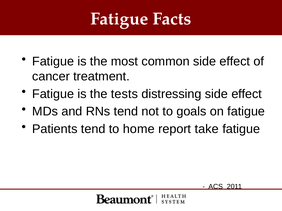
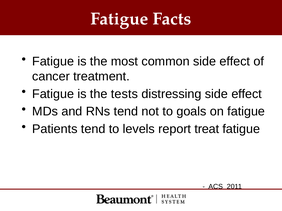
home: home -> levels
take: take -> treat
